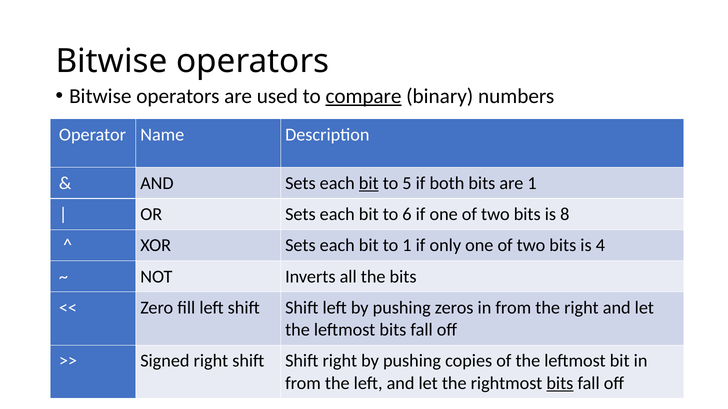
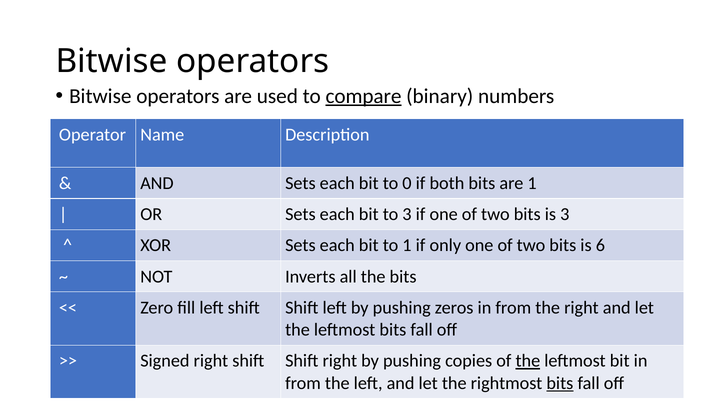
bit at (369, 183) underline: present -> none
5: 5 -> 0
to 6: 6 -> 3
is 8: 8 -> 3
4: 4 -> 6
the at (528, 361) underline: none -> present
